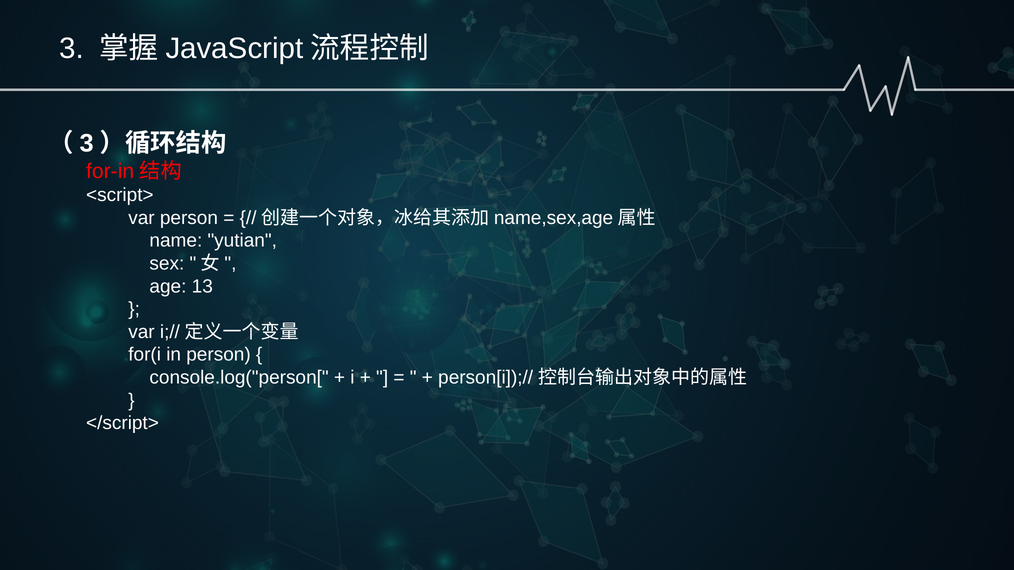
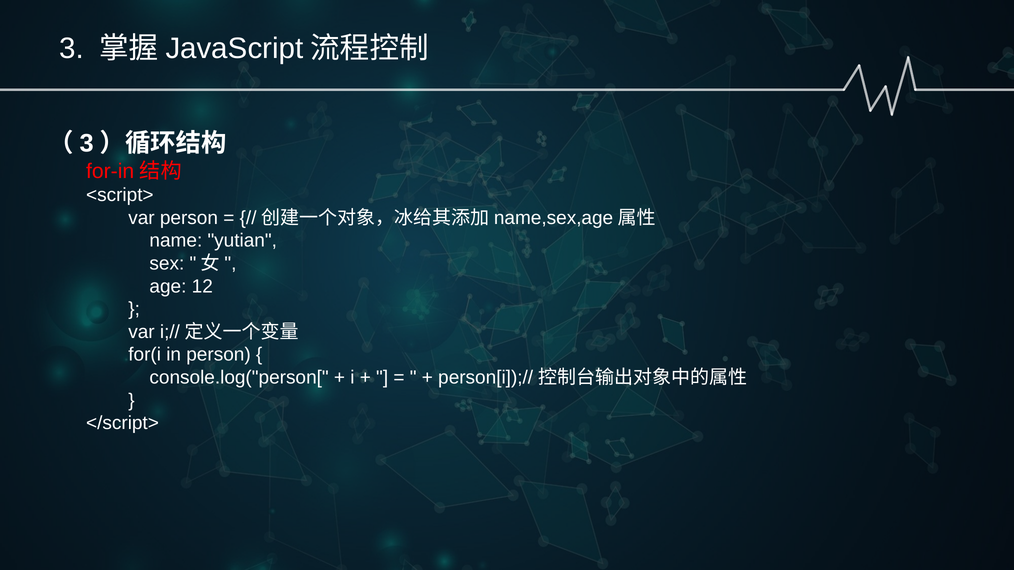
13: 13 -> 12
